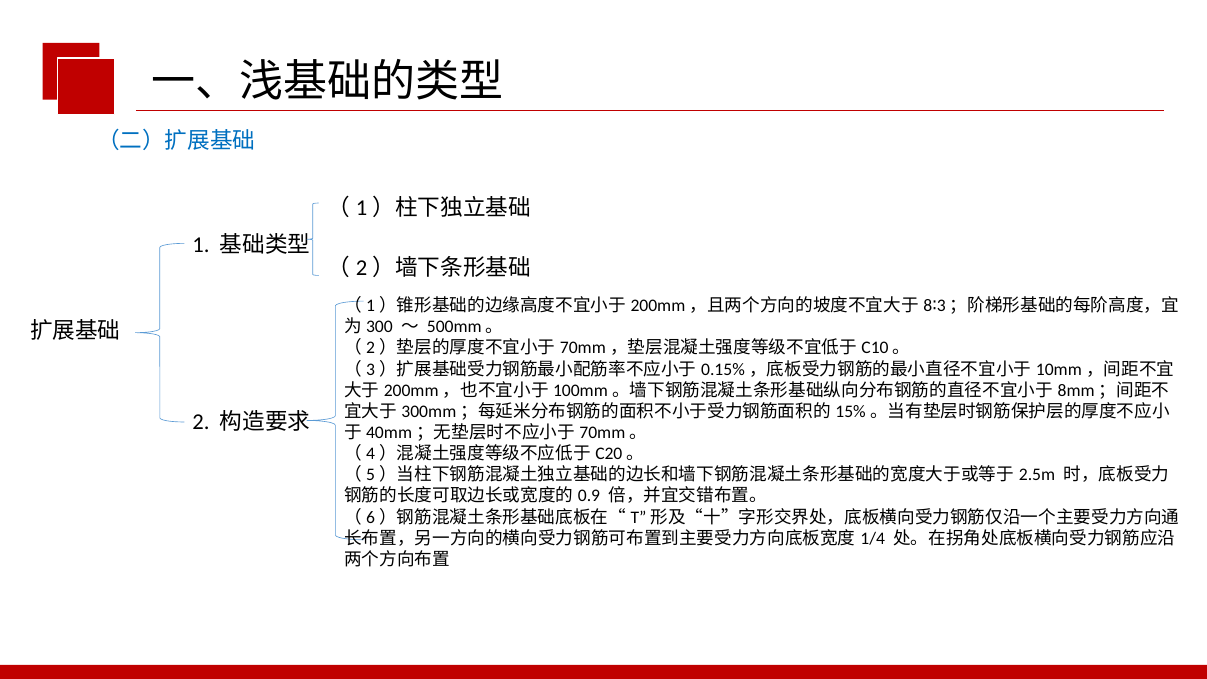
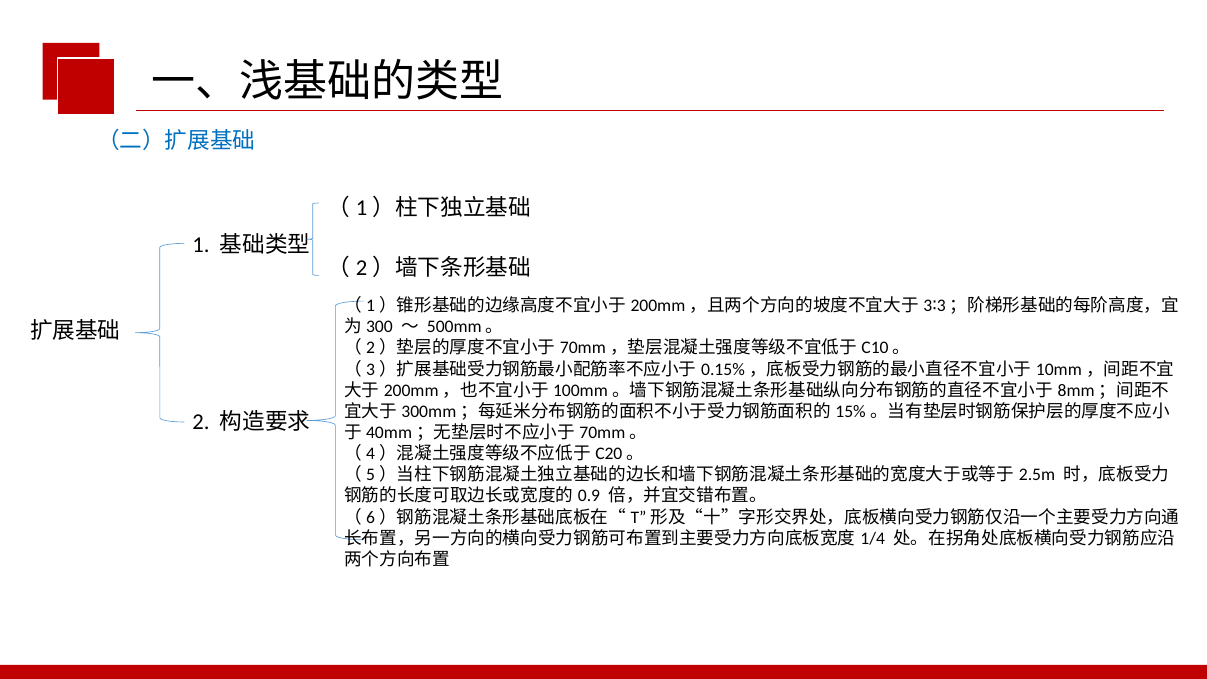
8 at (928, 306): 8 -> 3
